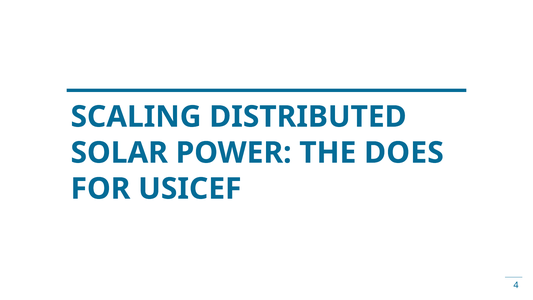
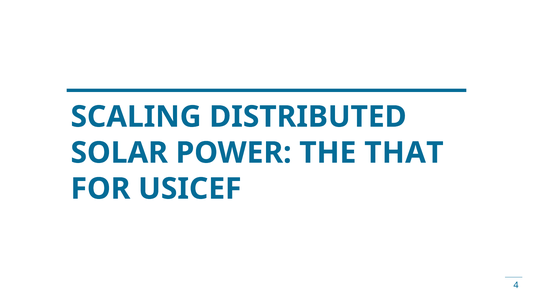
DOES: DOES -> THAT
